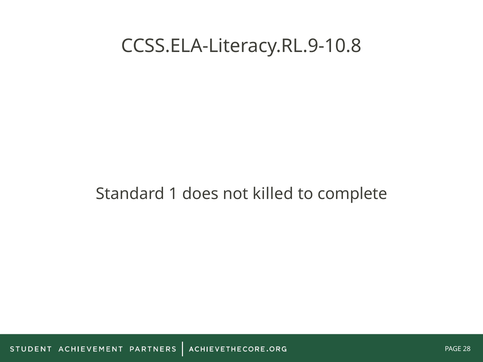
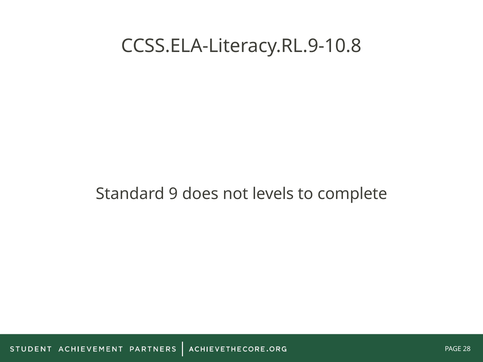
1: 1 -> 9
killed: killed -> levels
